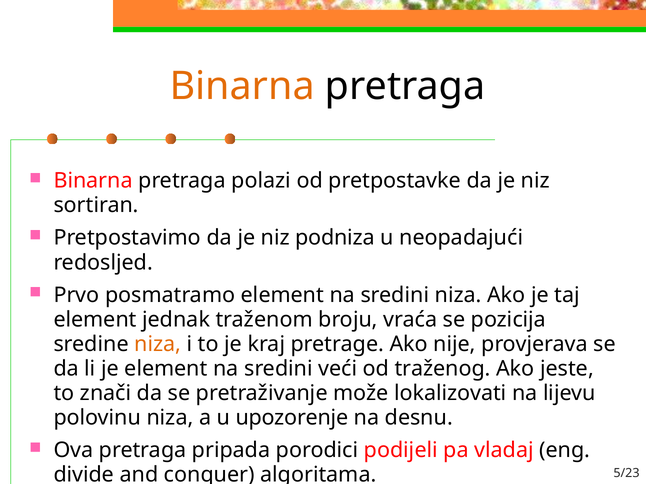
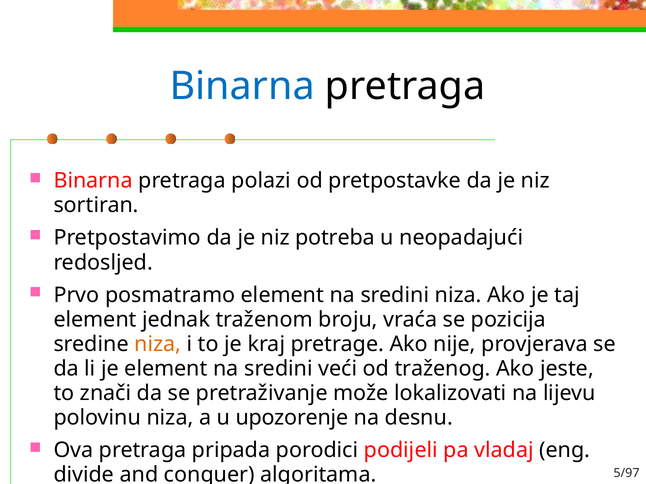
Binarna at (242, 86) colour: orange -> blue
podniza: podniza -> potreba
5/23: 5/23 -> 5/97
